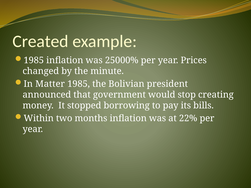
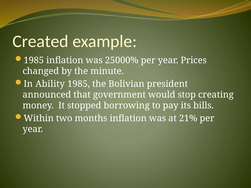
Matter: Matter -> Ability
22%: 22% -> 21%
